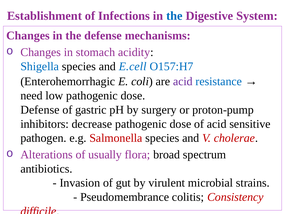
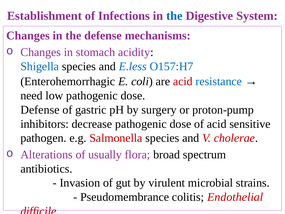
E.cell: E.cell -> E.less
acid at (183, 81) colour: purple -> red
Consistency: Consistency -> Endothelial
